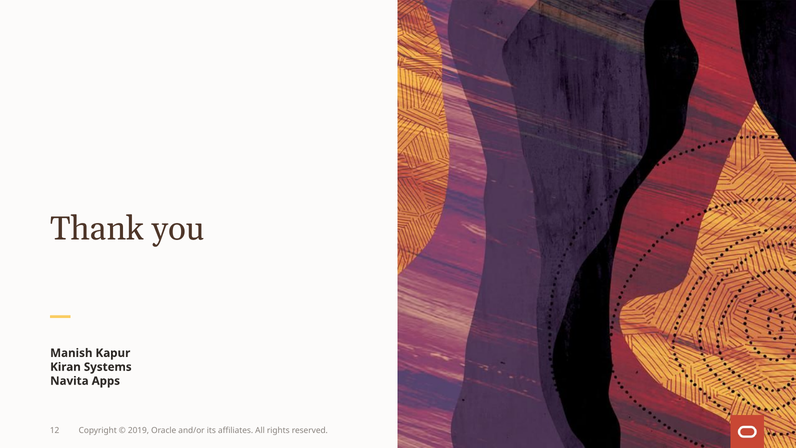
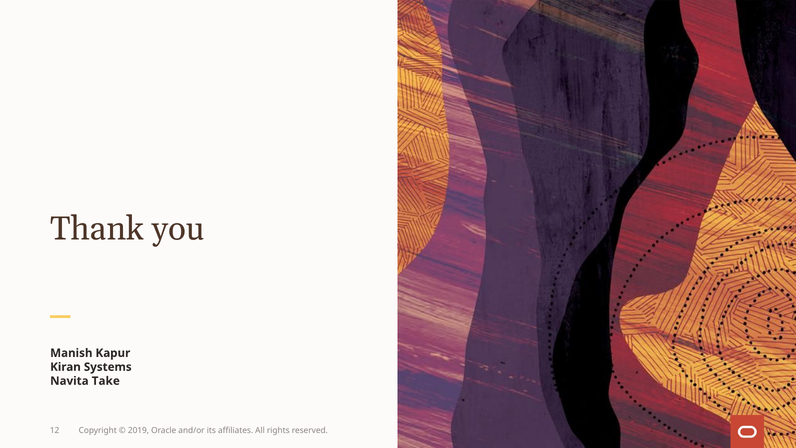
Apps: Apps -> Take
